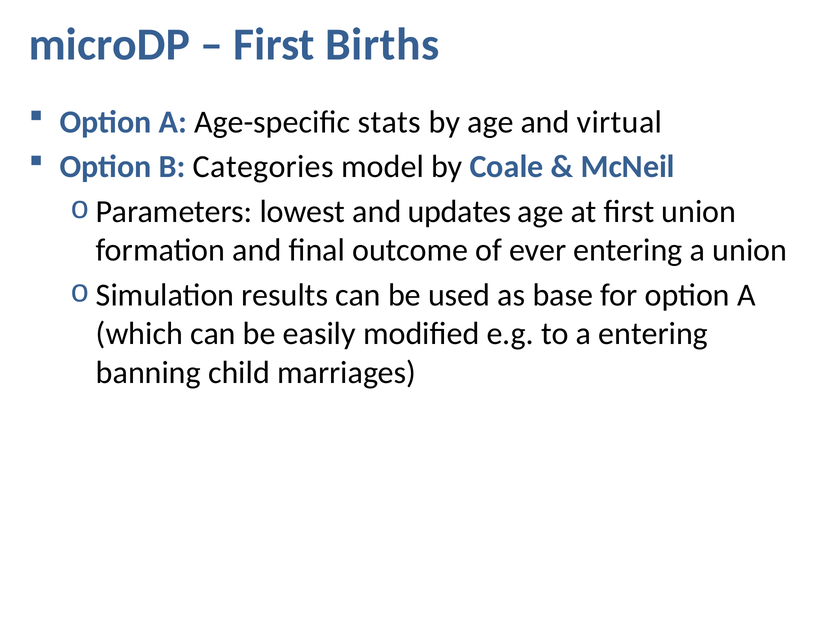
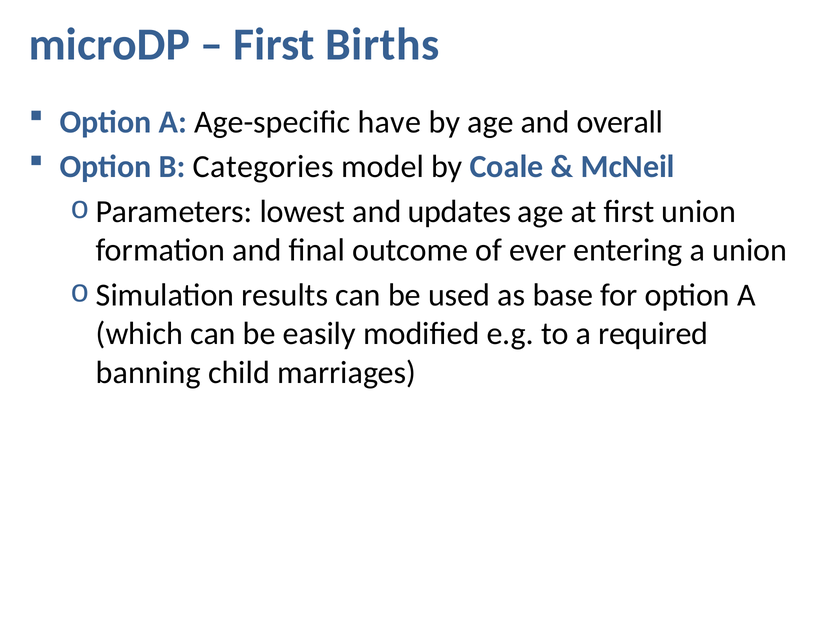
stats: stats -> have
virtual: virtual -> overall
a entering: entering -> required
